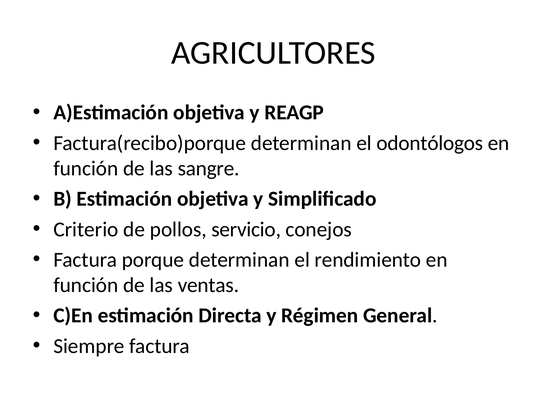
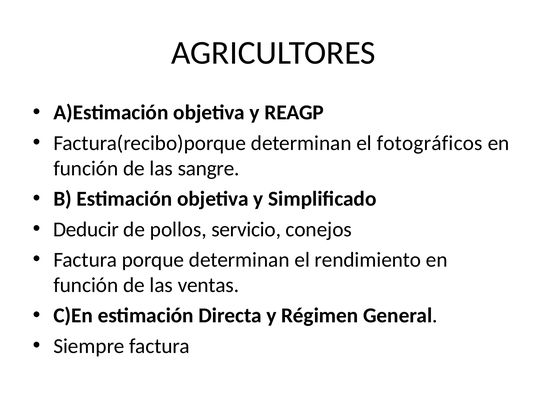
odontólogos: odontólogos -> fotográficos
Criterio: Criterio -> Deducir
